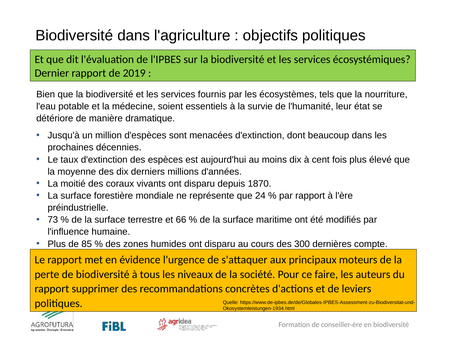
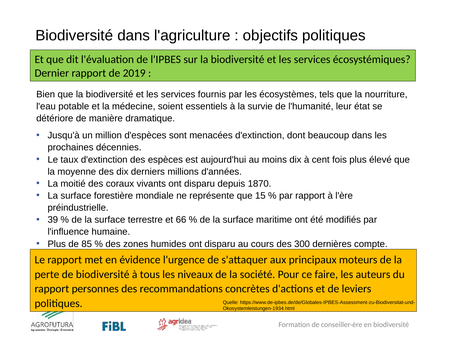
24: 24 -> 15
73: 73 -> 39
supprimer: supprimer -> personnes
